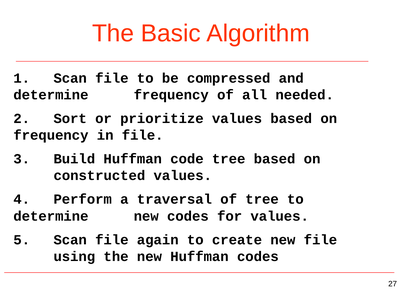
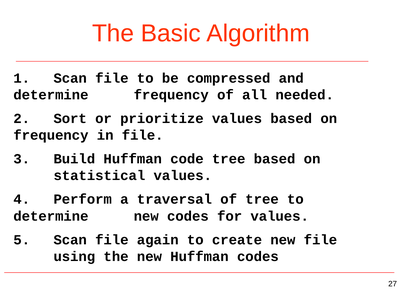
constructed: constructed -> statistical
